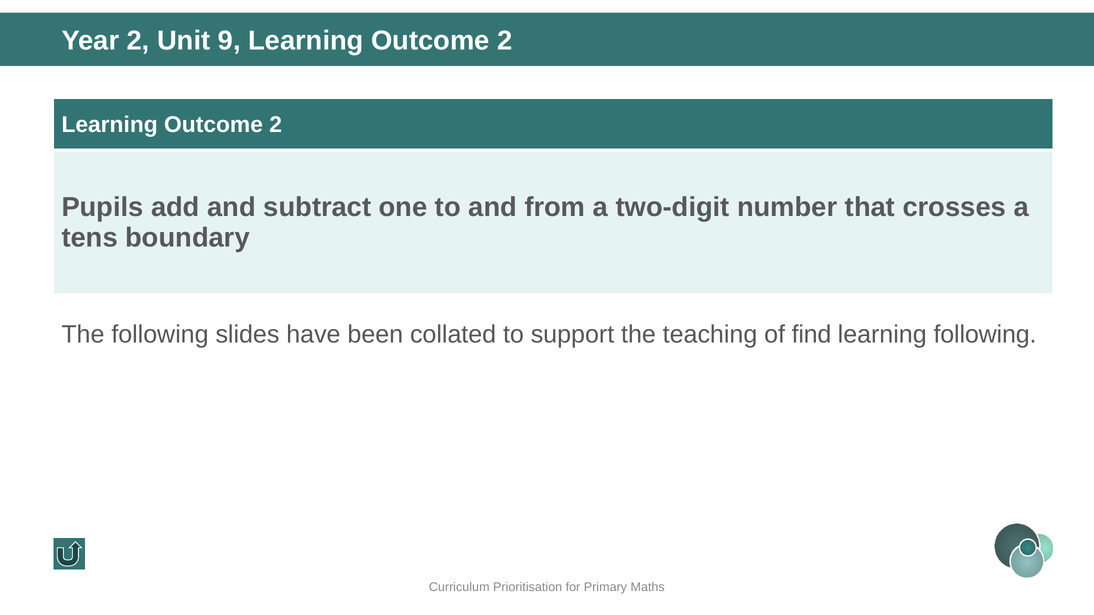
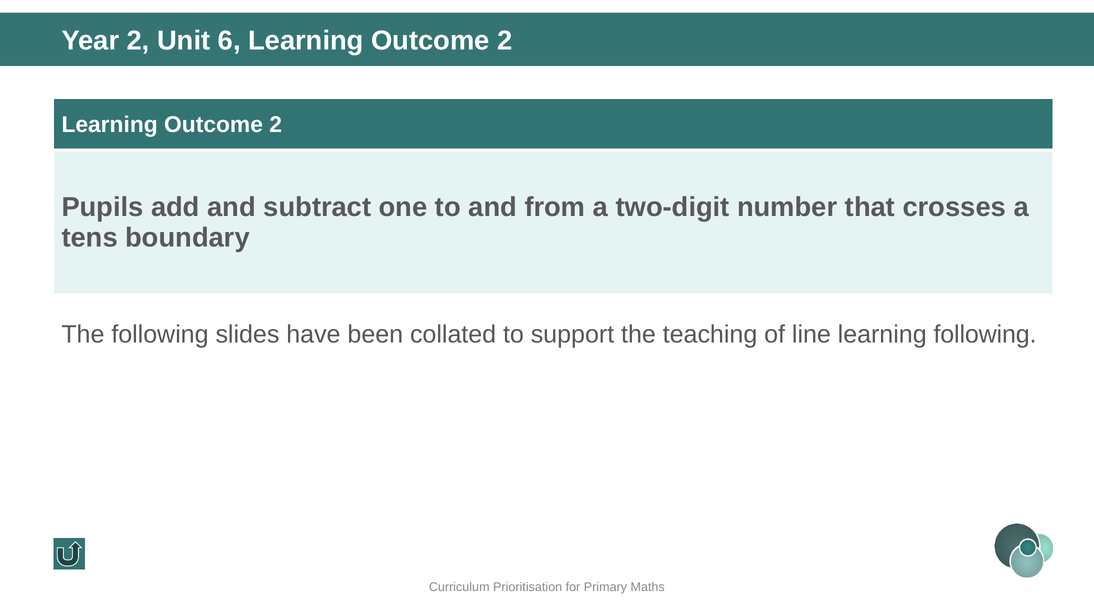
9: 9 -> 6
find: find -> line
